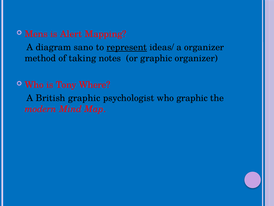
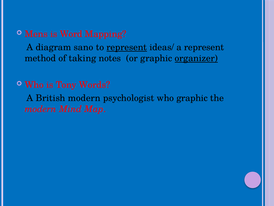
Alert: Alert -> Word
a organizer: organizer -> represent
organizer at (196, 58) underline: none -> present
Where: Where -> Words
British graphic: graphic -> modern
